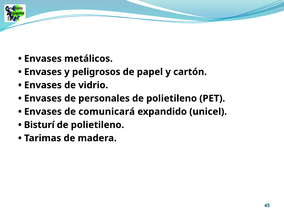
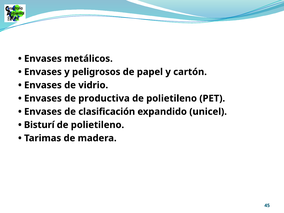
personales: personales -> productiva
comunicará: comunicará -> clasificación
